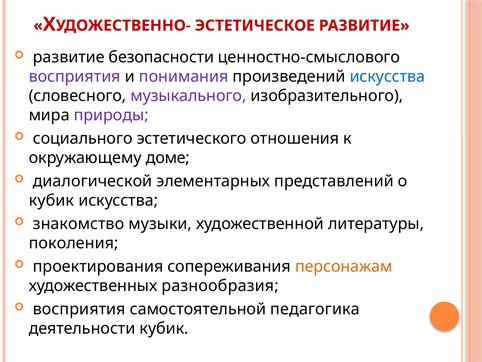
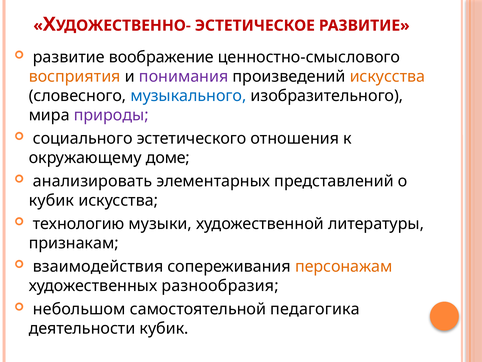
безопасности: безопасности -> воображение
восприятия at (75, 77) colour: purple -> orange
искусства at (387, 77) colour: blue -> orange
музыкального colour: purple -> blue
диалогической: диалогической -> анализировать
знакомство: знакомство -> технологию
поколения: поколения -> признакам
проектирования: проектирования -> взаимодействия
восприятия at (79, 309): восприятия -> небольшом
